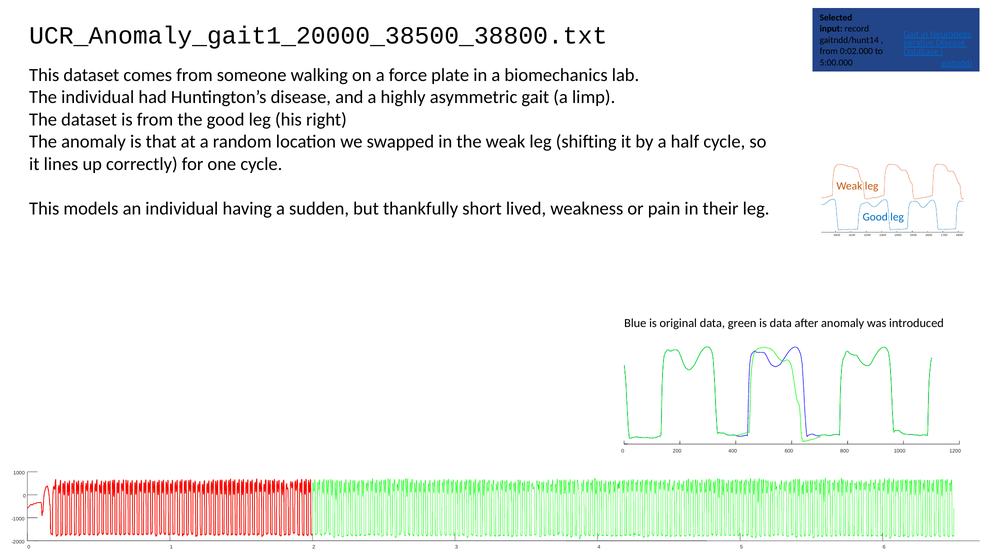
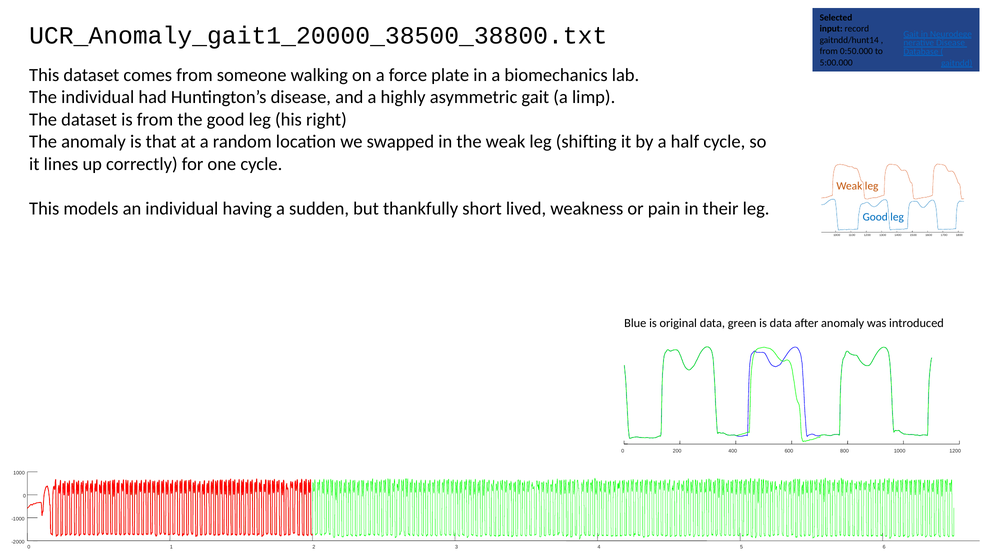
0:02.000: 0:02.000 -> 0:50.000
